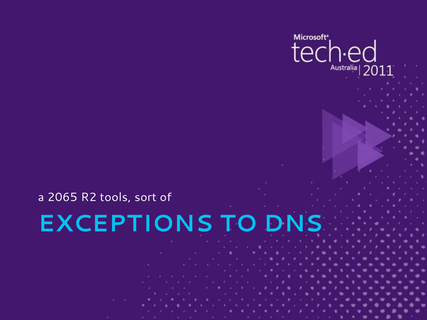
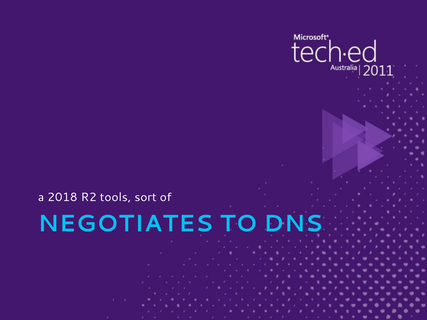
2065: 2065 -> 2018
EXCEPTIONS: EXCEPTIONS -> NEGOTIATES
